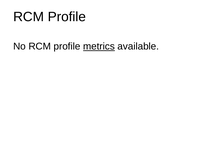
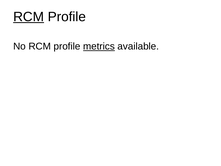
RCM at (29, 17) underline: none -> present
